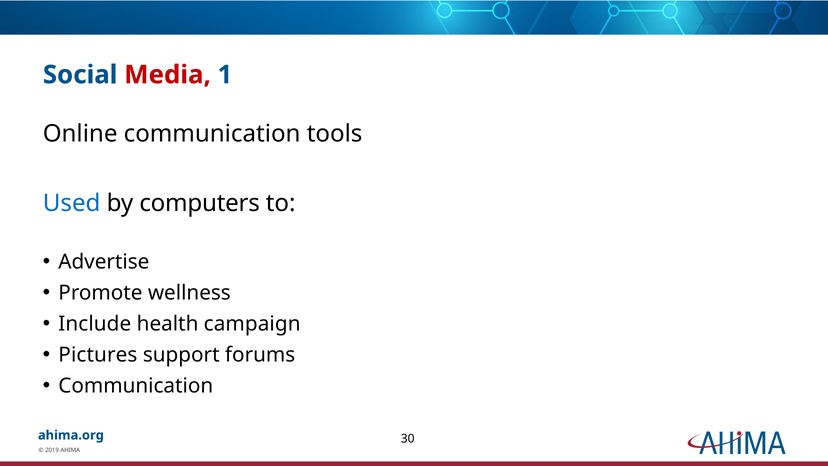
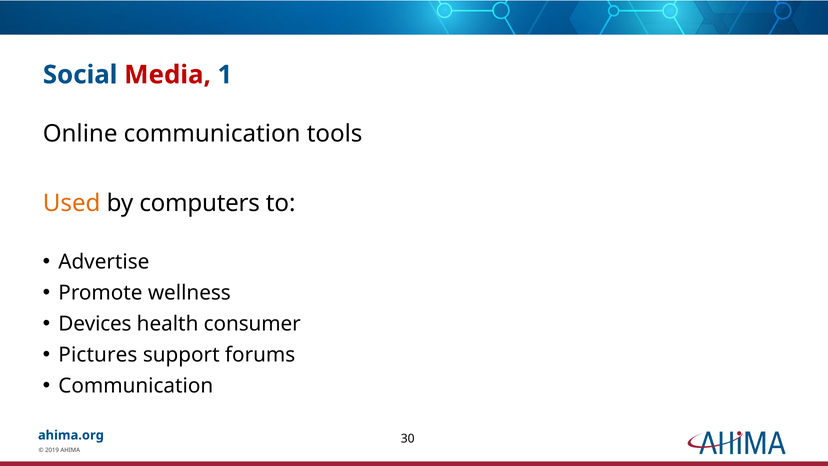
Used colour: blue -> orange
Include: Include -> Devices
campaign: campaign -> consumer
